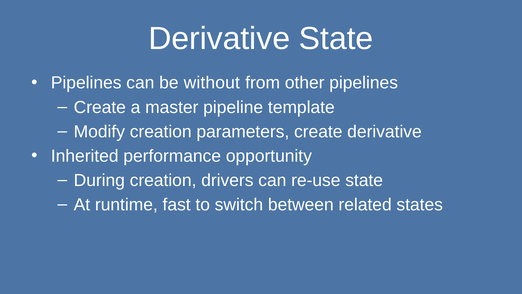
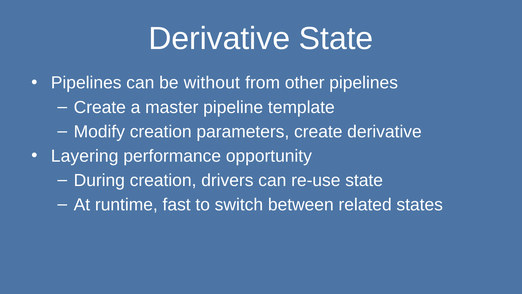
Inherited: Inherited -> Layering
